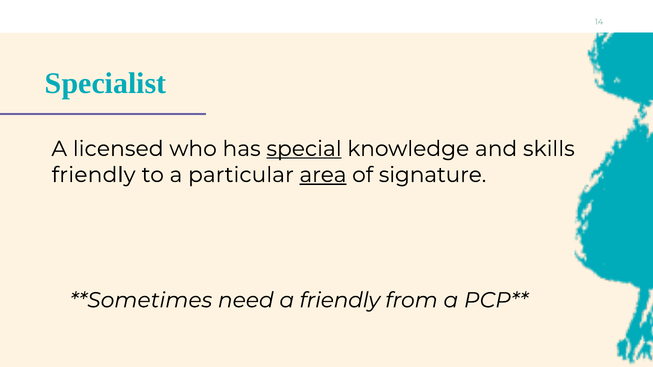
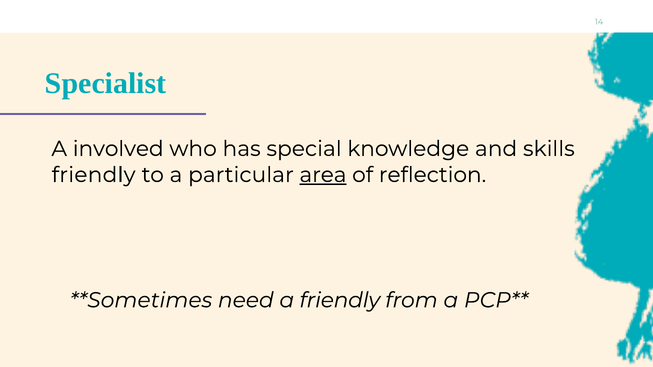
licensed: licensed -> involved
special underline: present -> none
signature: signature -> reflection
